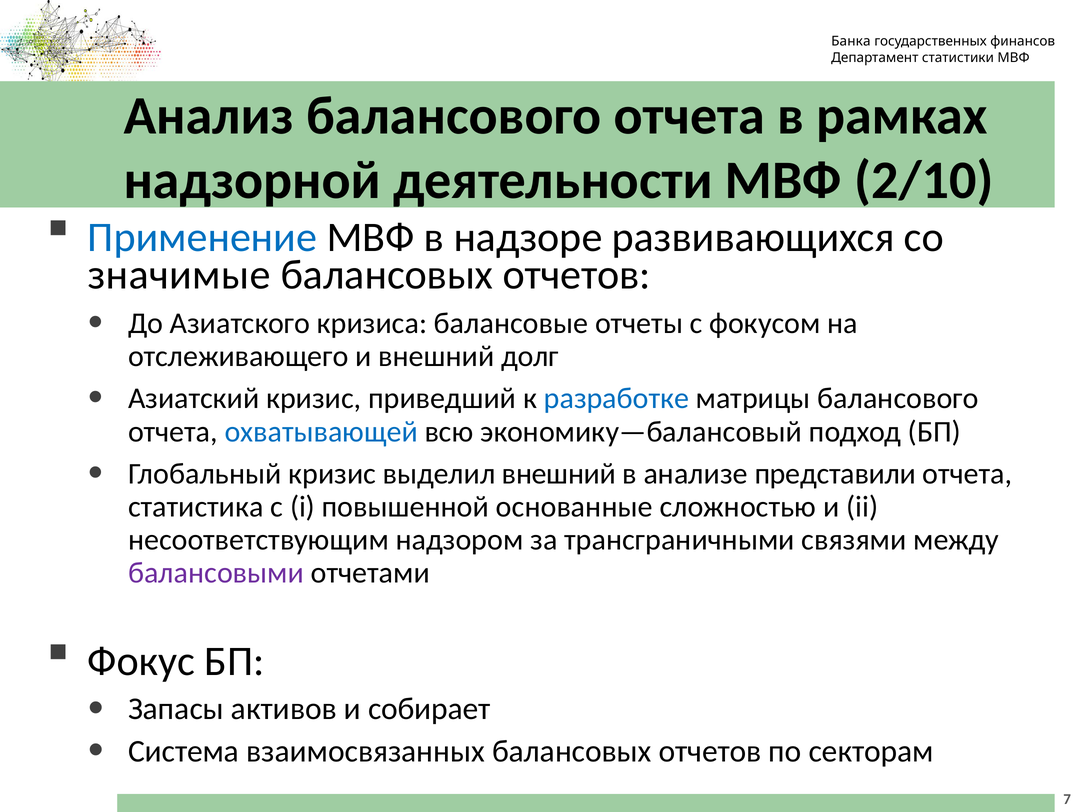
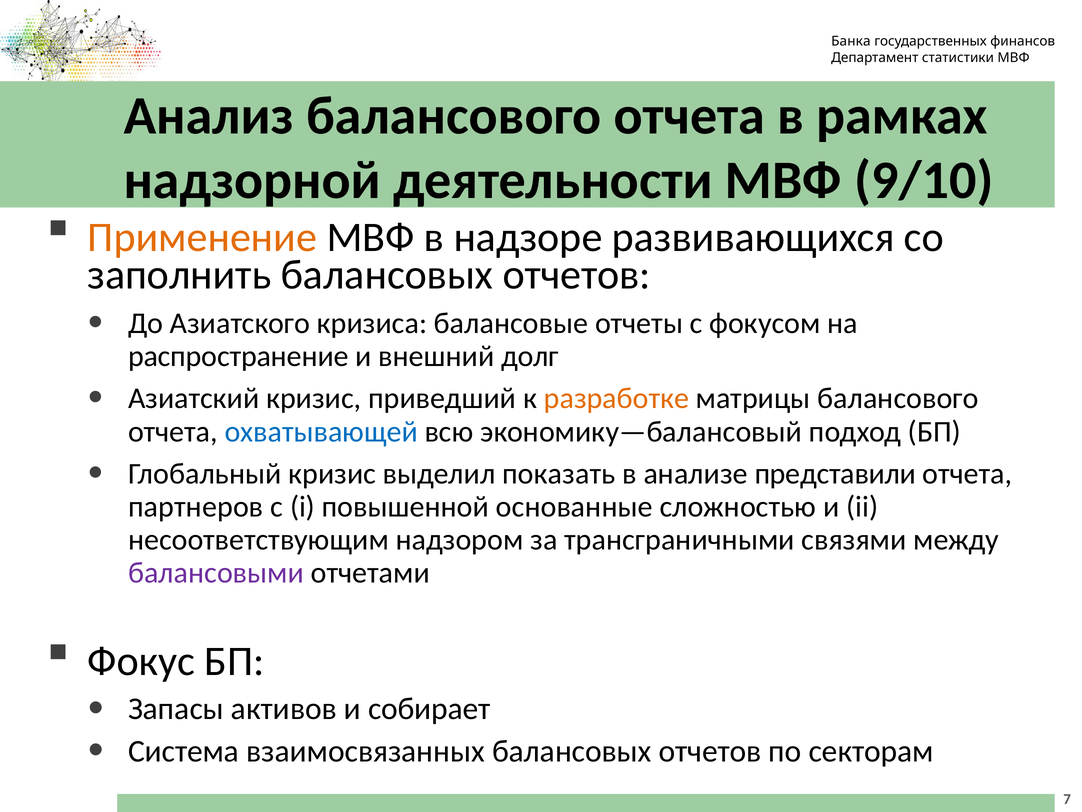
2/10: 2/10 -> 9/10
Применение colour: blue -> orange
значимые: значимые -> заполнить
отслеживающего: отслеживающего -> распространение
разработке colour: blue -> orange
выделил внешний: внешний -> показать
статистика: статистика -> партнеров
